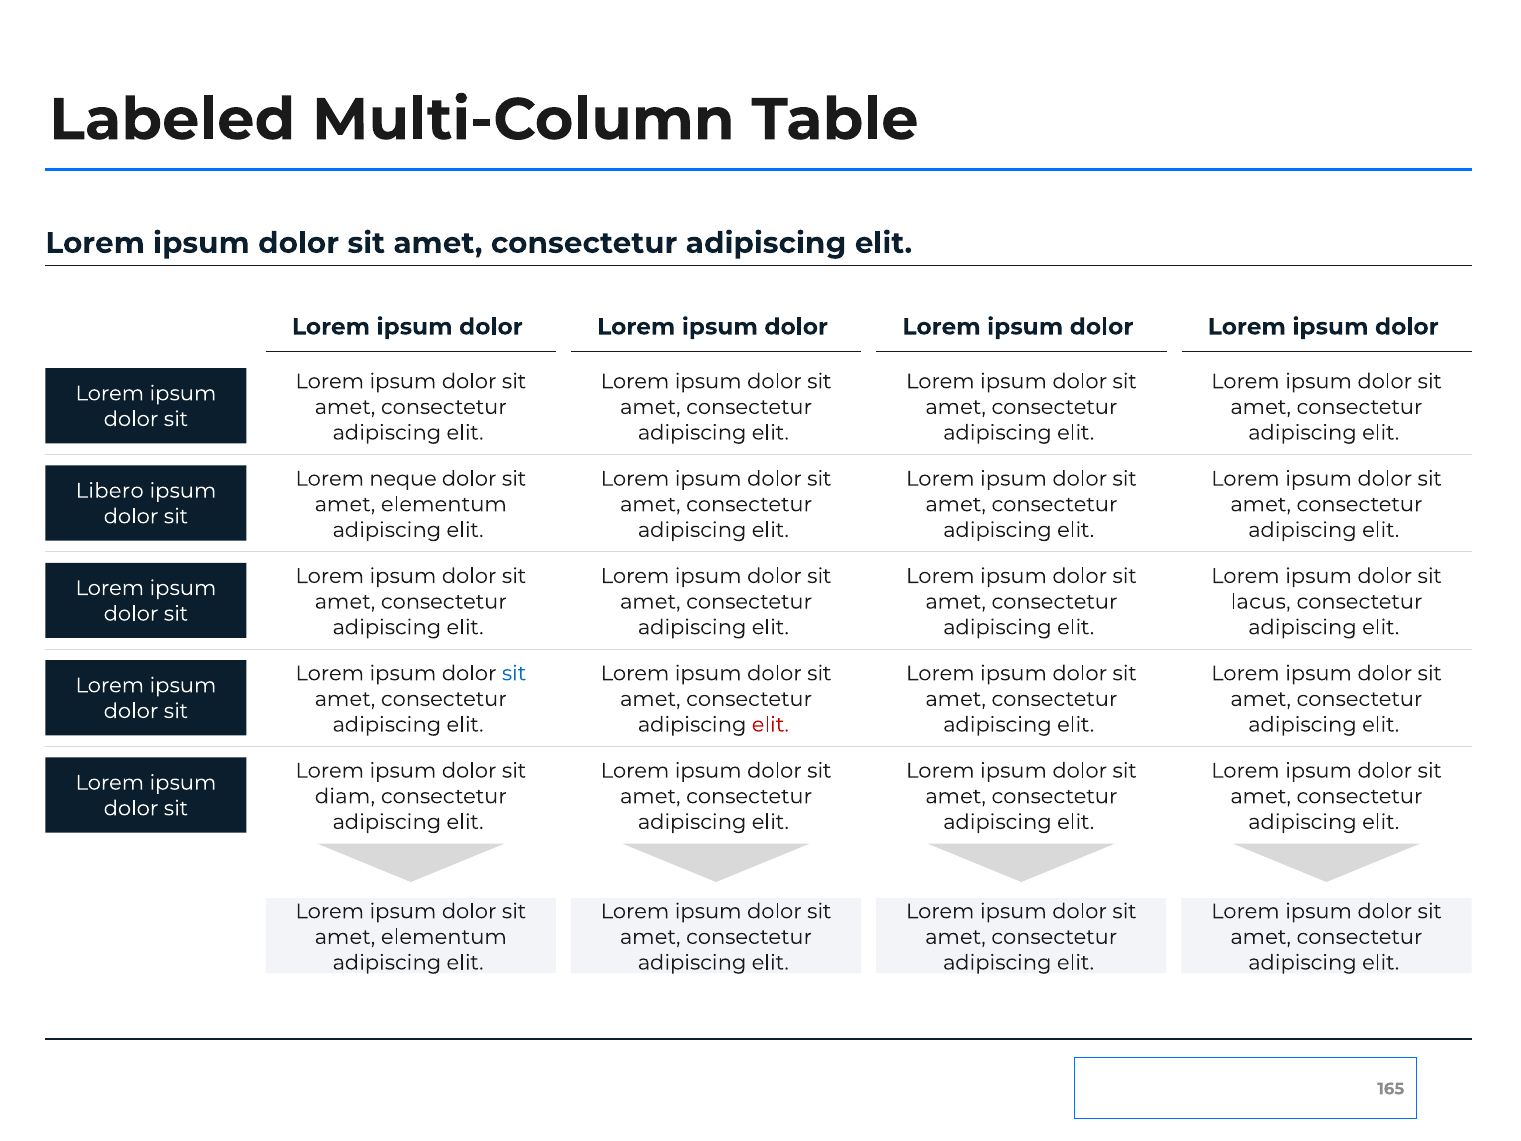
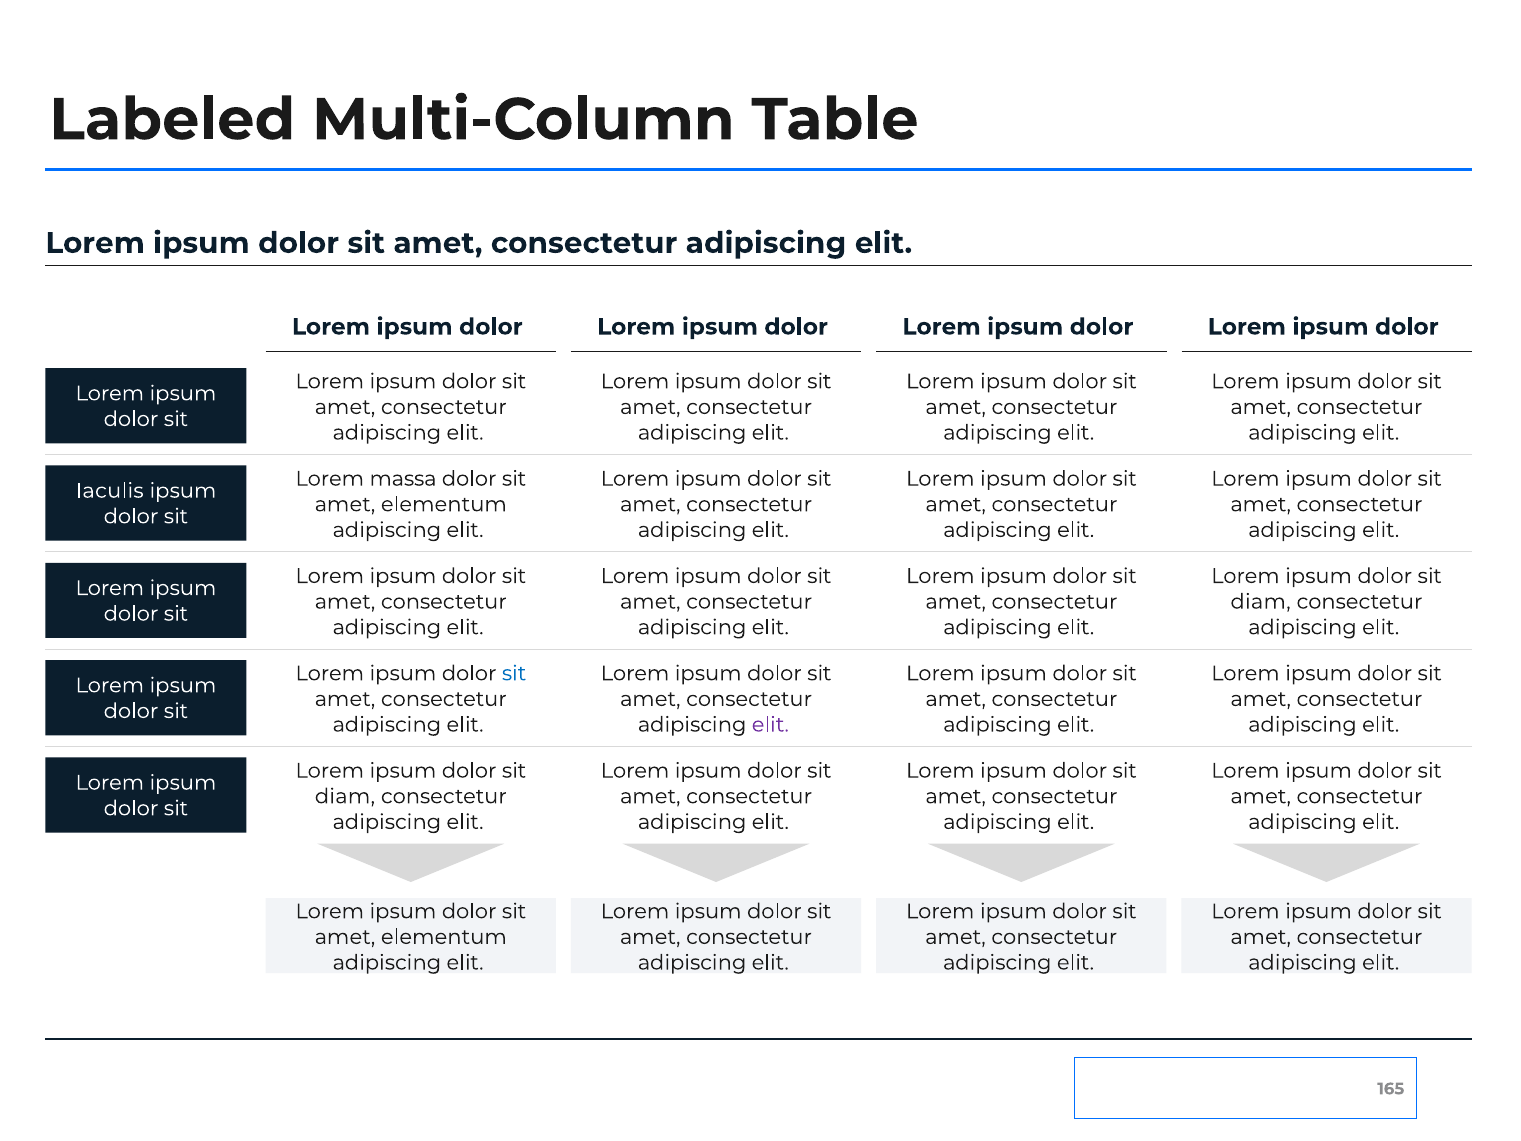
neque: neque -> massa
Libero: Libero -> Iaculis
lacus at (1261, 602): lacus -> diam
elit at (770, 724) colour: red -> purple
